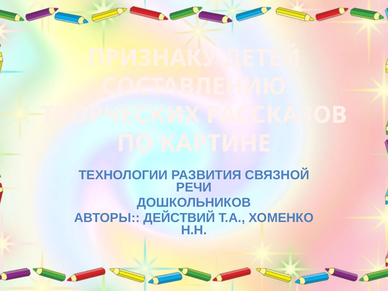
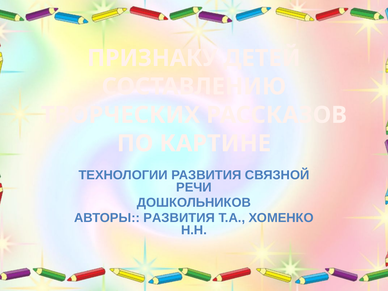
АВТОРЫ ДЕЙСТВИЙ: ДЕЙСТВИЙ -> РАЗВИТИЯ
